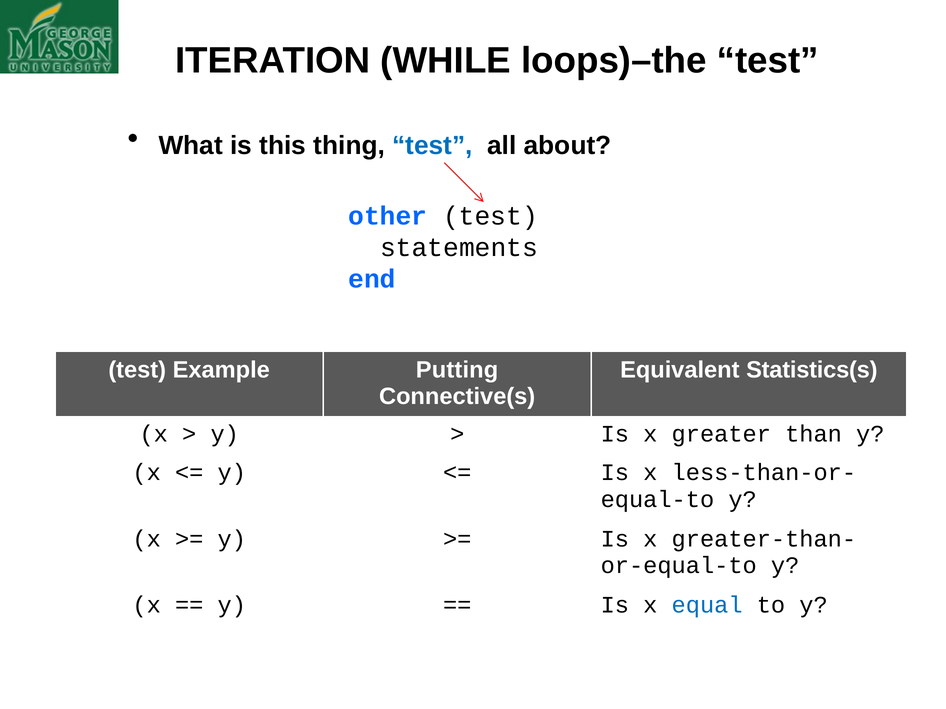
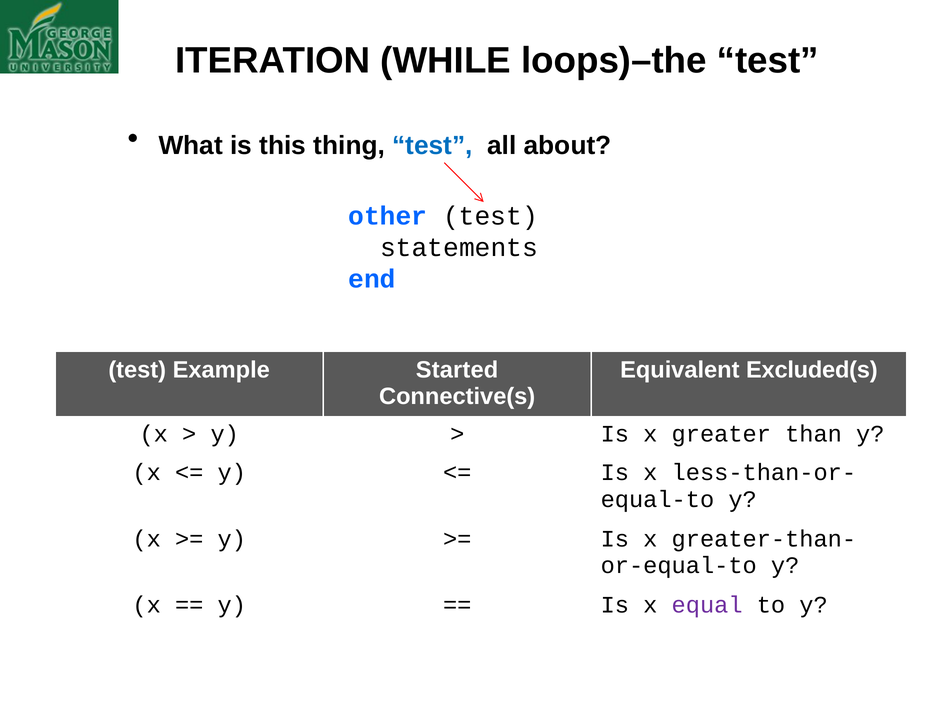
Putting: Putting -> Started
Statistics(s: Statistics(s -> Excluded(s
equal colour: blue -> purple
